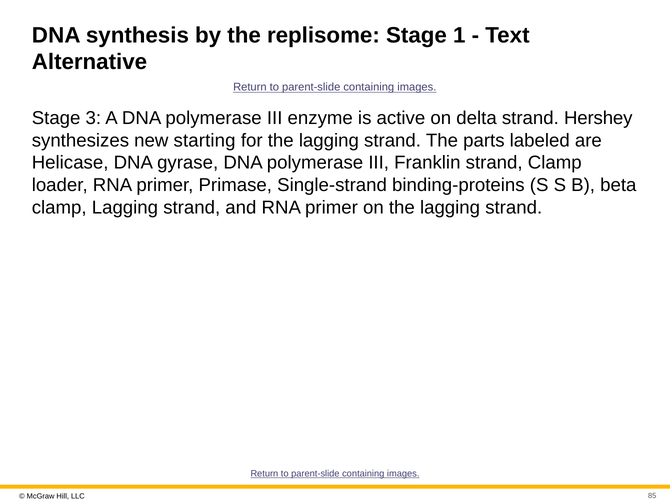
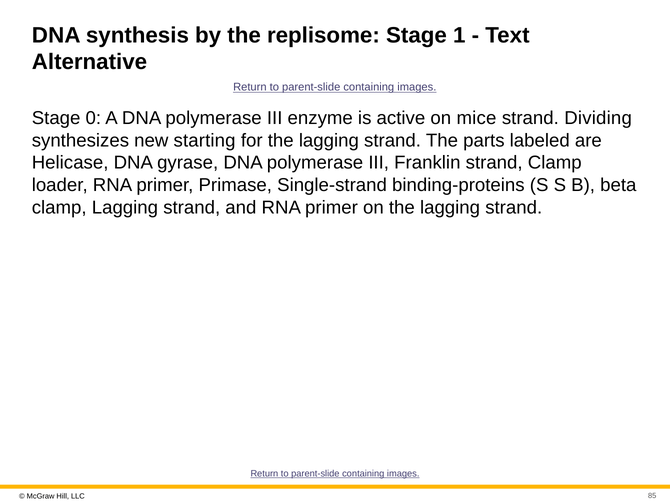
3: 3 -> 0
delta: delta -> mice
Hershey: Hershey -> Dividing
